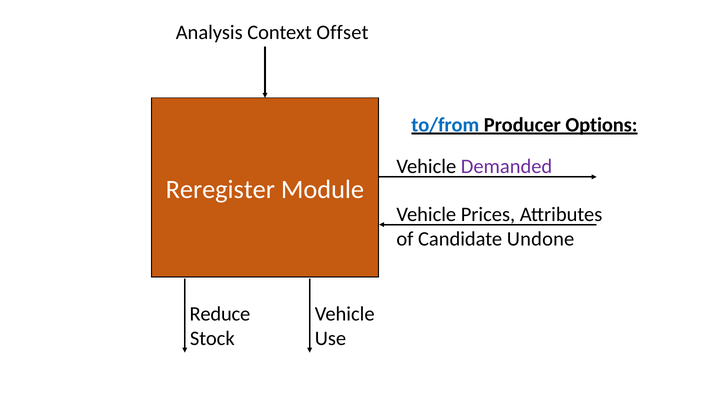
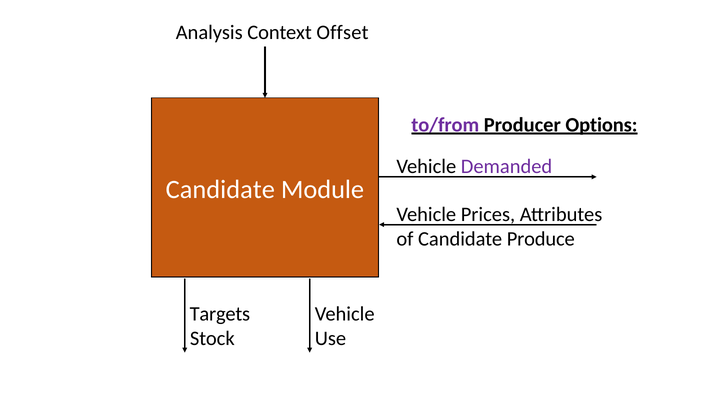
to/from colour: blue -> purple
Reregister at (220, 189): Reregister -> Candidate
Undone: Undone -> Produce
Reduce: Reduce -> Targets
